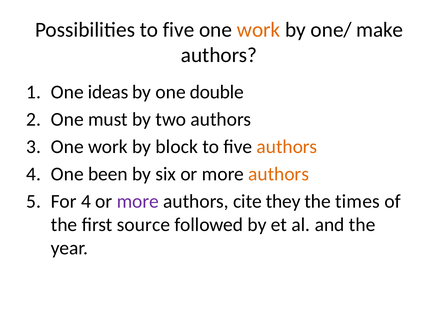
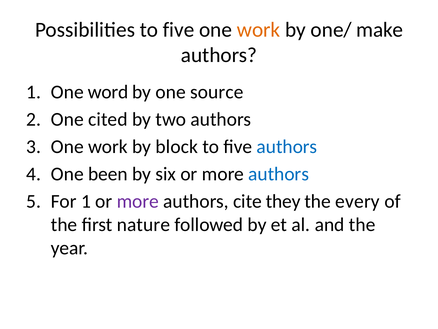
ideas: ideas -> word
double: double -> source
must: must -> cited
authors at (287, 146) colour: orange -> blue
authors at (279, 174) colour: orange -> blue
For 4: 4 -> 1
times: times -> every
source: source -> nature
